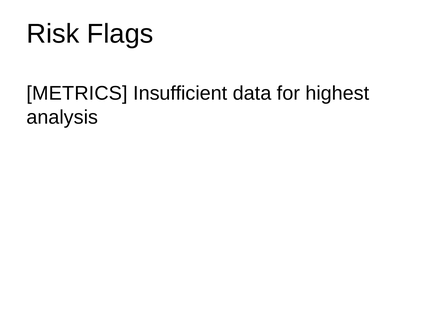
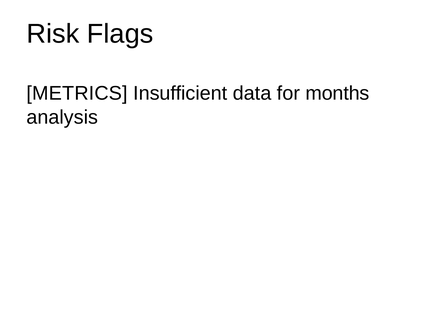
highest: highest -> months
